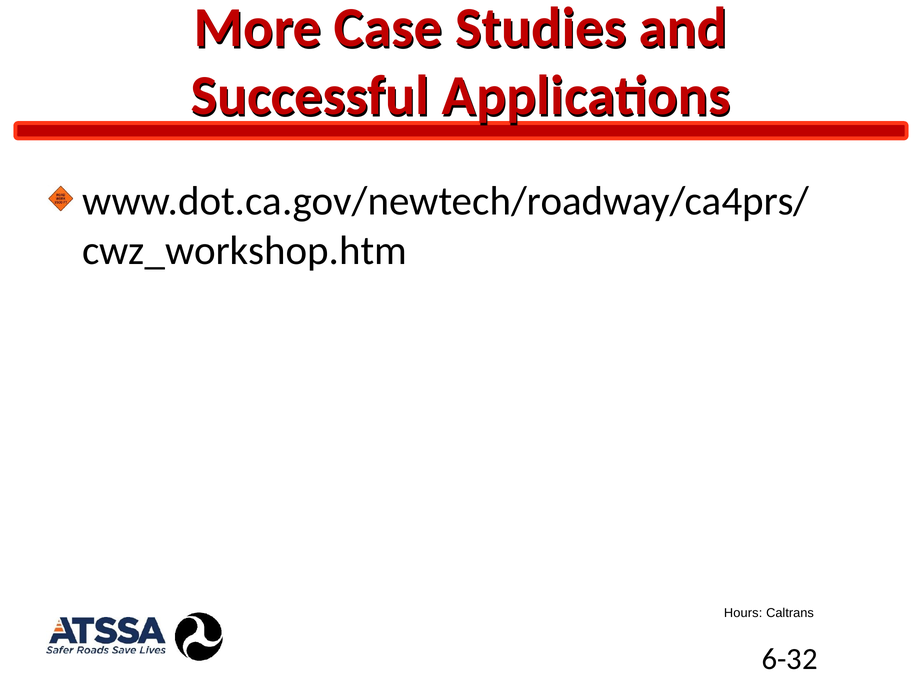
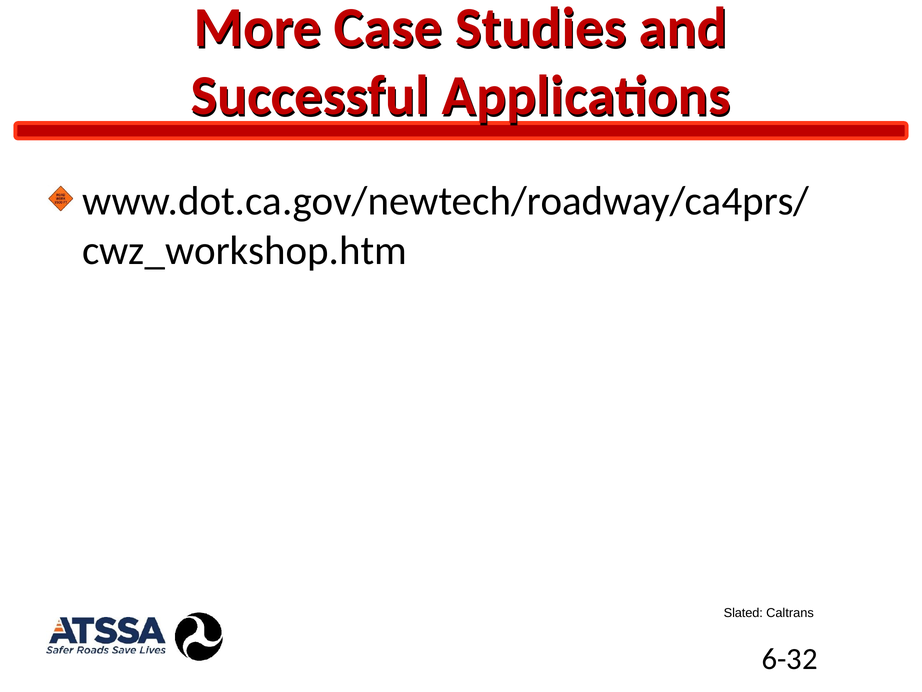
Hours: Hours -> Slated
